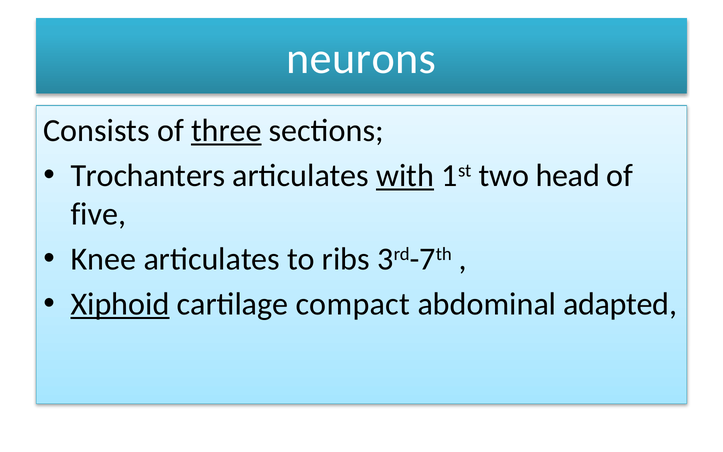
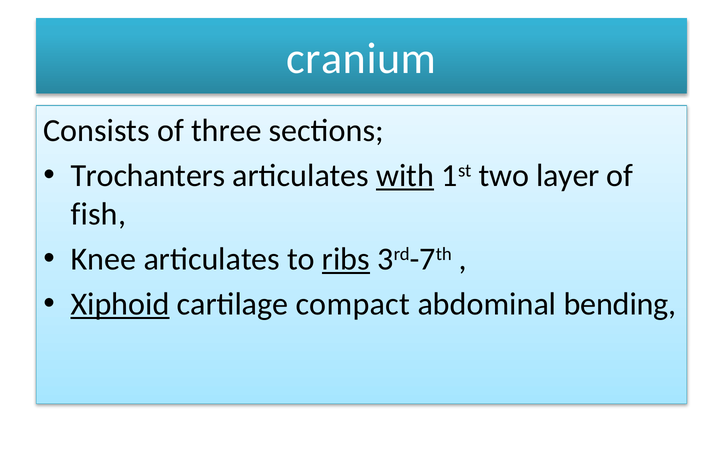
neurons: neurons -> cranium
three underline: present -> none
head: head -> layer
five: five -> fish
ribs underline: none -> present
adapted: adapted -> bending
